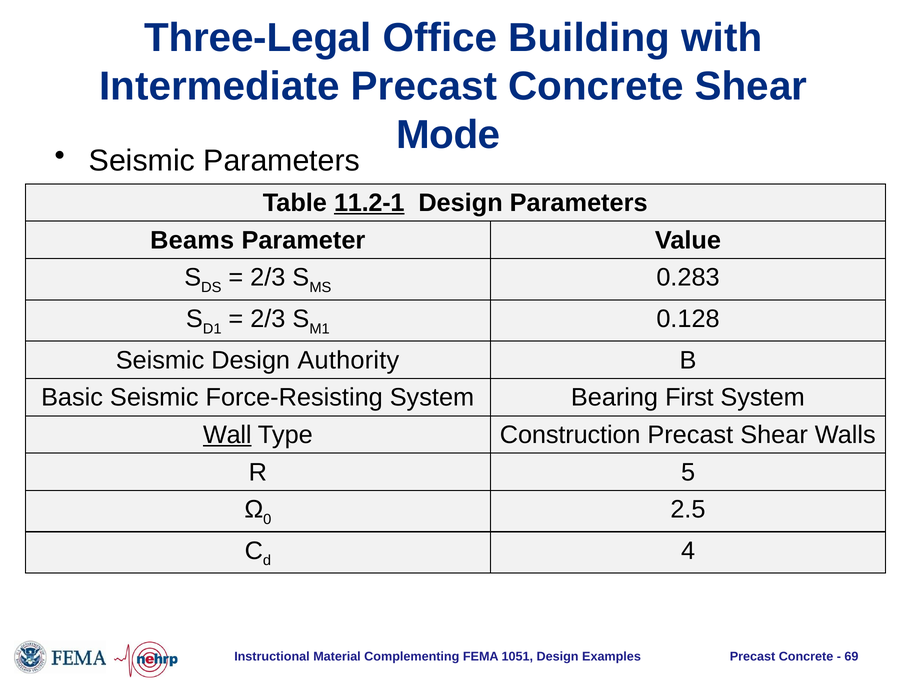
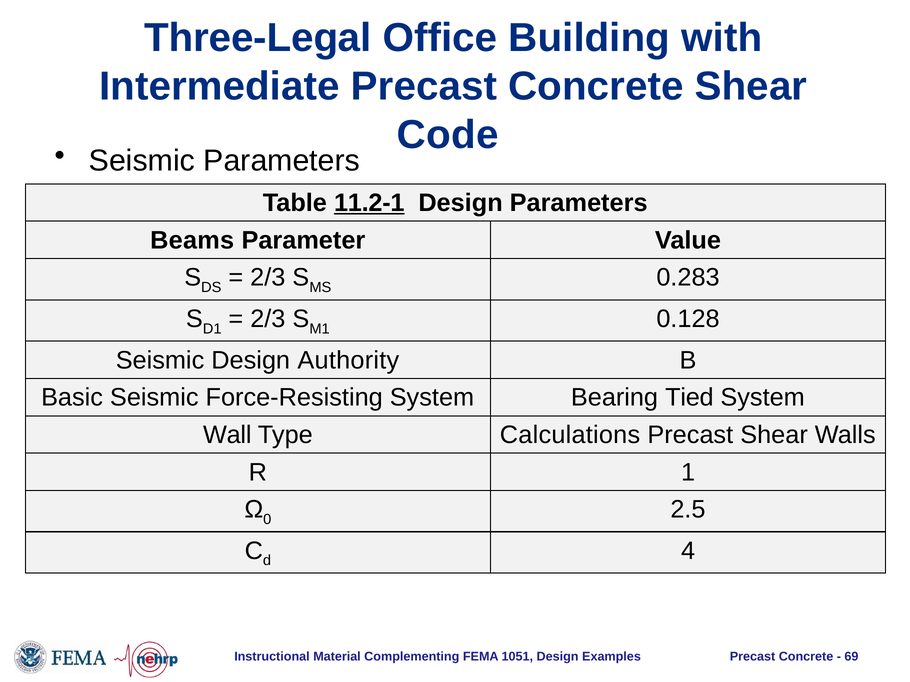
Mode: Mode -> Code
First: First -> Tied
Wall underline: present -> none
Construction: Construction -> Calculations
5: 5 -> 1
